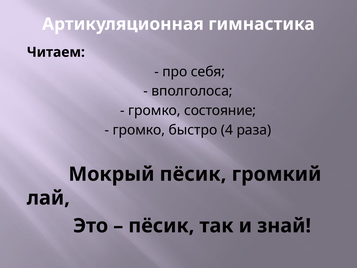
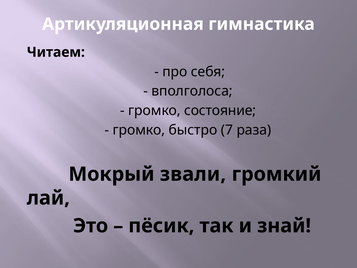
4: 4 -> 7
Мокрый пёсик: пёсик -> звали
